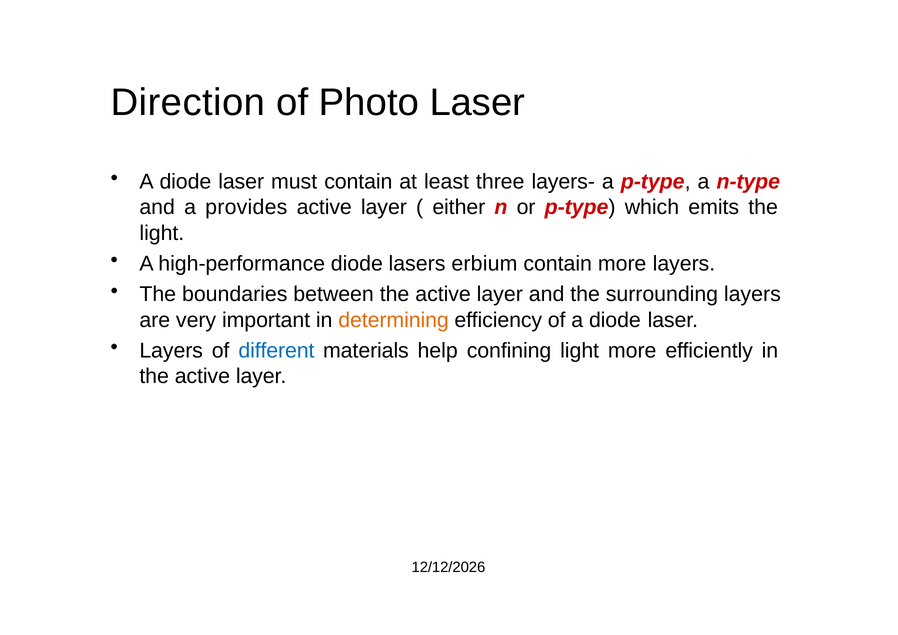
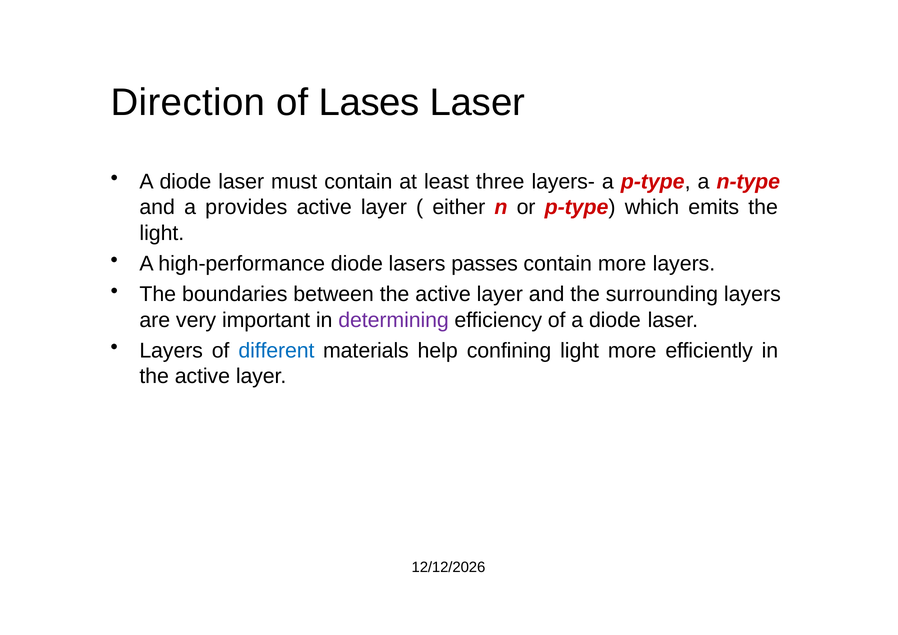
Photo: Photo -> Lases
erbium: erbium -> passes
determining colour: orange -> purple
